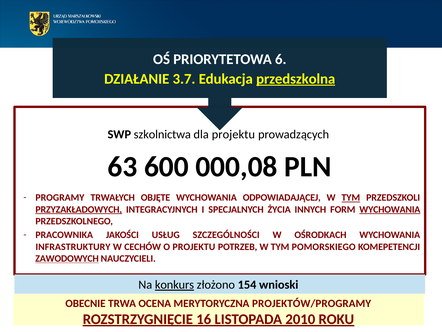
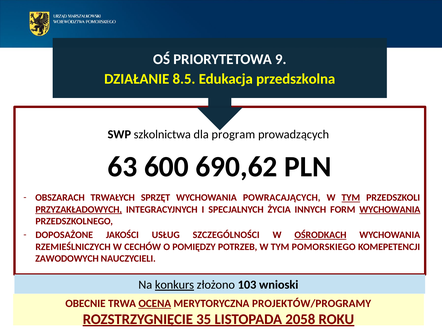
6: 6 -> 9
3.7: 3.7 -> 8.5
przedszkolna underline: present -> none
dla projektu: projektu -> program
000,08: 000,08 -> 690,62
PROGRAMY: PROGRAMY -> OBSZARACH
OBJĘTE: OBJĘTE -> SPRZĘT
ODPOWIADAJĄCEJ: ODPOWIADAJĄCEJ -> POWRACAJĄCYCH
PRACOWNIKA: PRACOWNIKA -> DOPOSAŻONE
OŚRODKACH underline: none -> present
INFRASTRUKTURY: INFRASTRUKTURY -> RZEMIEŚLNICZYCH
O PROJEKTU: PROJEKTU -> POMIĘDZY
ZAWODOWYCH underline: present -> none
154: 154 -> 103
OCENA underline: none -> present
16: 16 -> 35
2010: 2010 -> 2058
